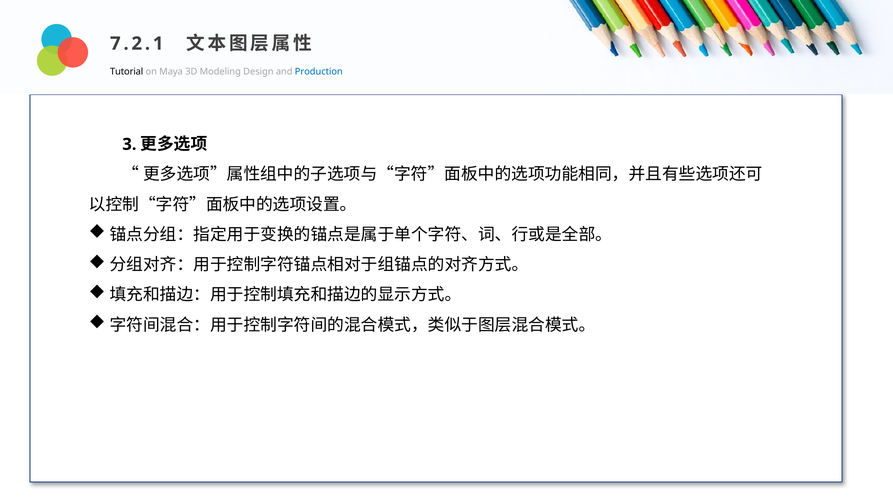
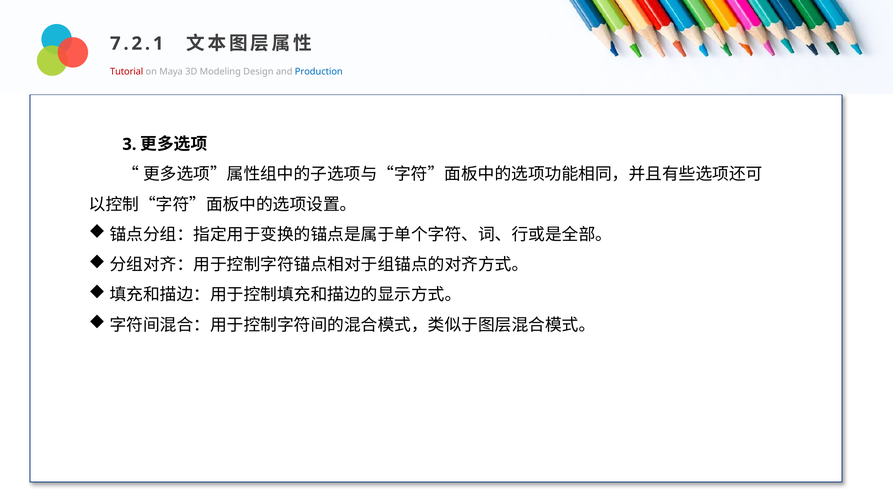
Tutorial colour: black -> red
